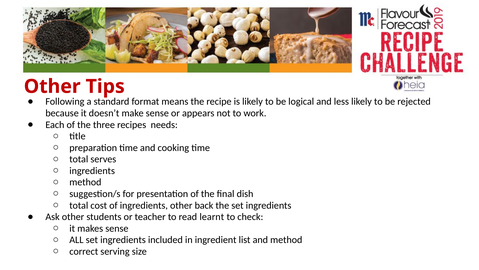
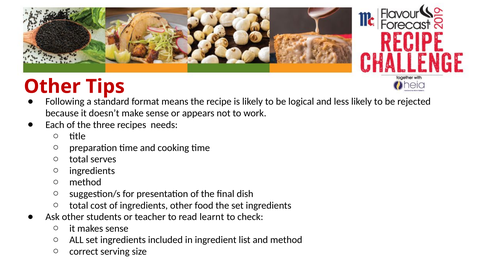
back: back -> food
